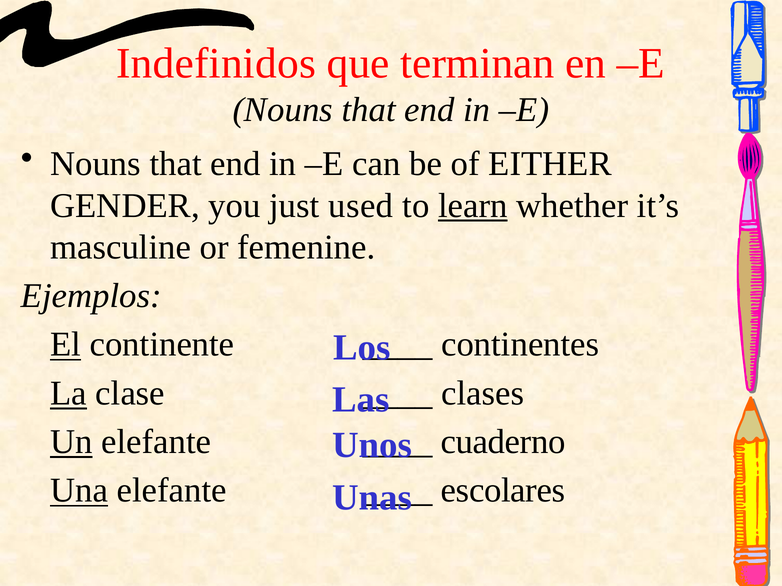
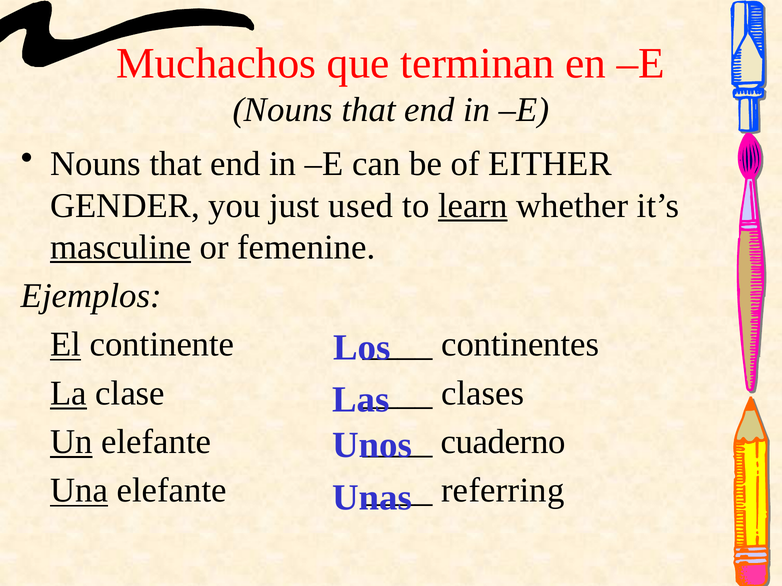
Indefinidos: Indefinidos -> Muchachos
masculine underline: none -> present
escolares: escolares -> referring
